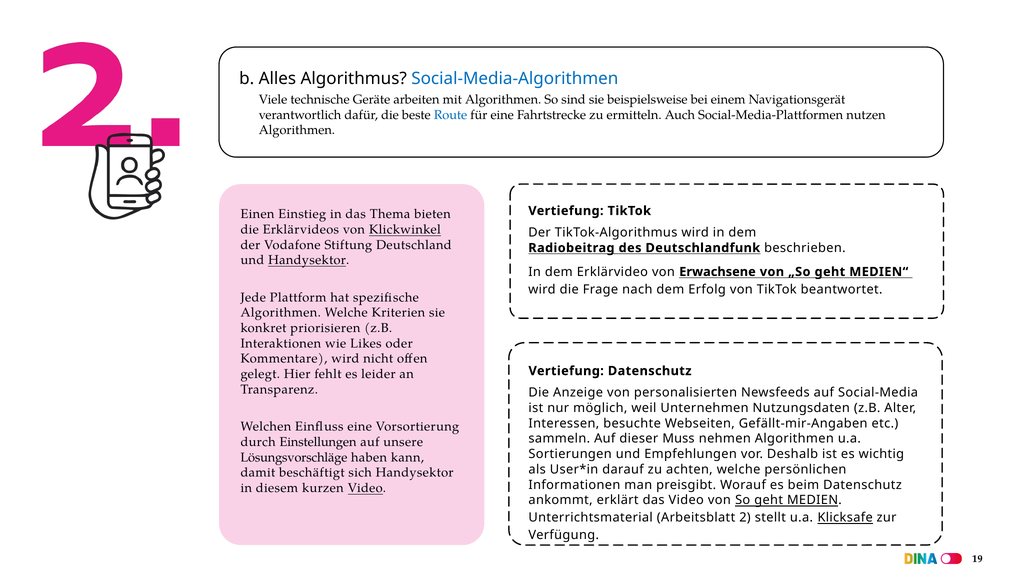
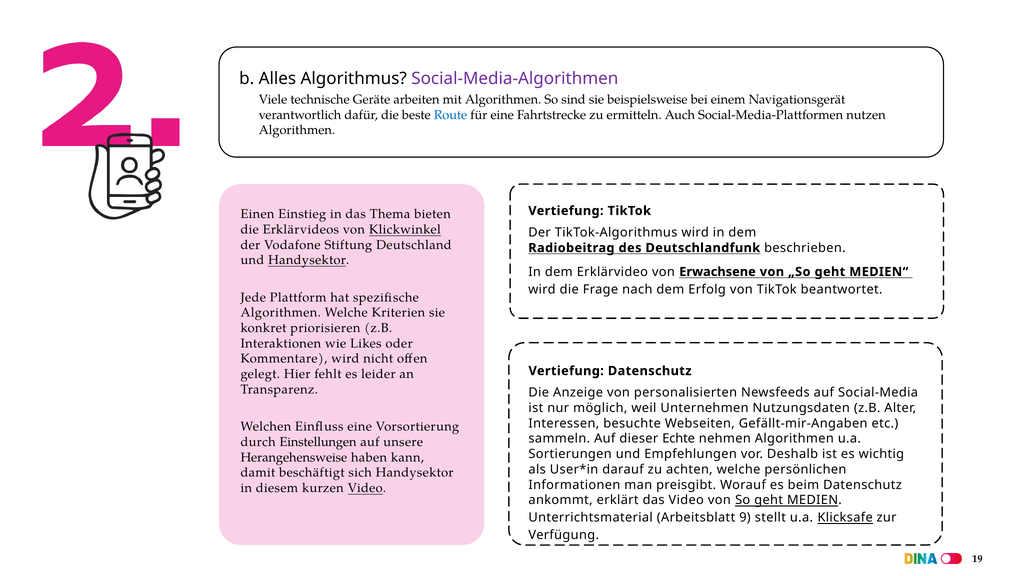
Social-Media-Algorithmen colour: blue -> purple
Muss: Muss -> Echte
Lösungsvorschläge: Lösungsvorschläge -> Herangehensweise
2: 2 -> 9
